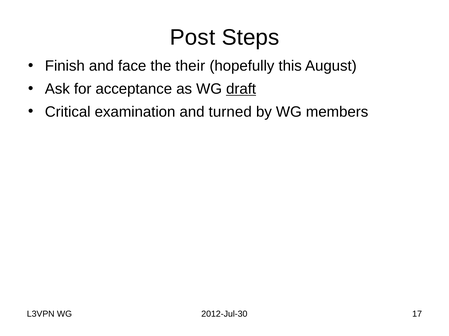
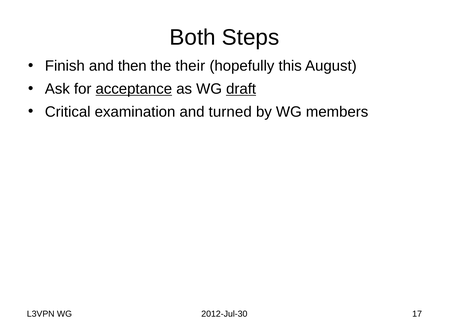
Post: Post -> Both
face: face -> then
acceptance underline: none -> present
